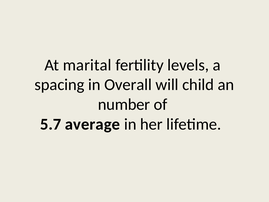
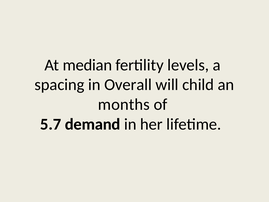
marital: marital -> median
number: number -> months
average: average -> demand
